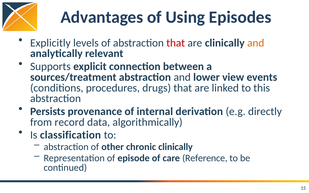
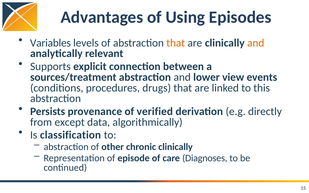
Explicitly: Explicitly -> Variables
that at (176, 43) colour: red -> orange
internal: internal -> verified
record: record -> except
Reference: Reference -> Diagnoses
